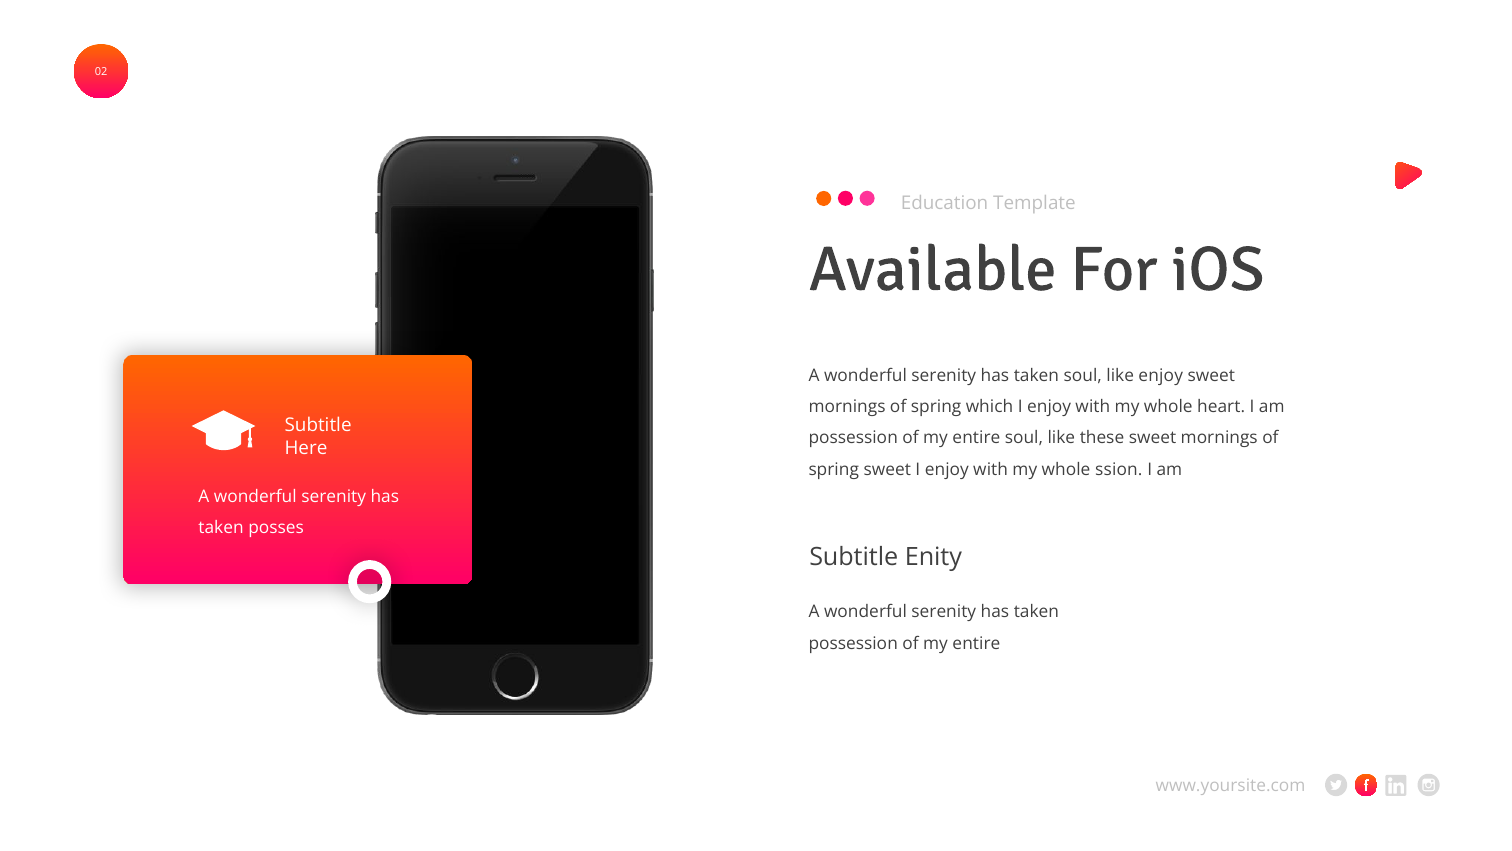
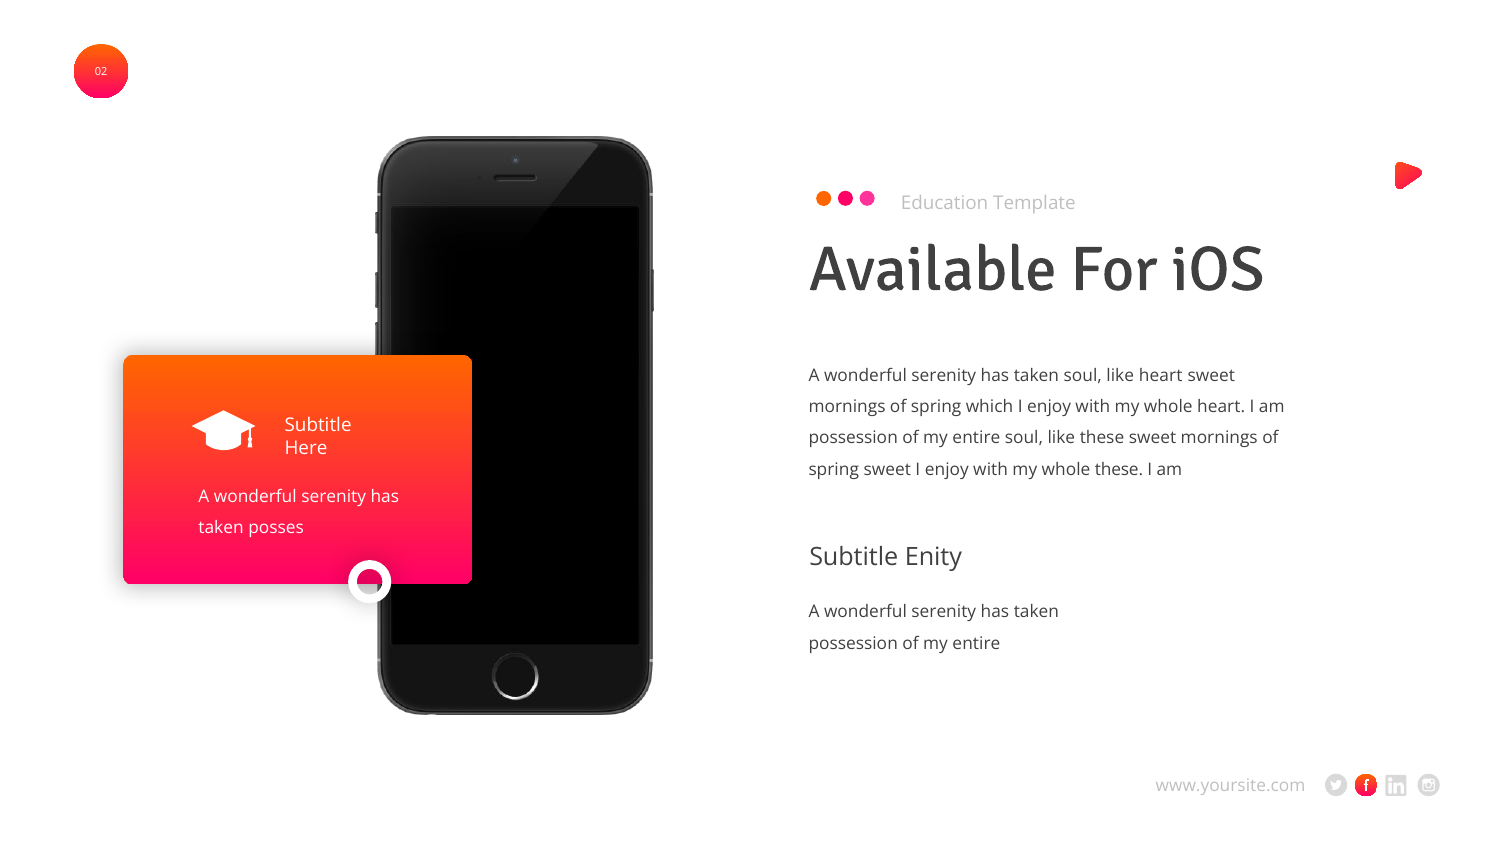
like enjoy: enjoy -> heart
whole ssion: ssion -> these
